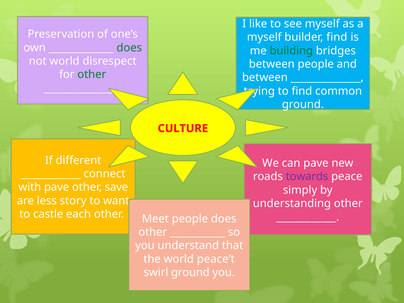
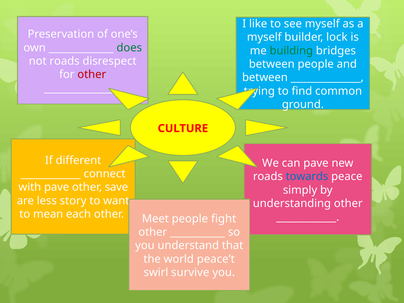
builder find: find -> lock
not world: world -> roads
other at (92, 75) colour: green -> red
towards colour: purple -> blue
castle: castle -> mean
people does: does -> fight
swirl ground: ground -> survive
